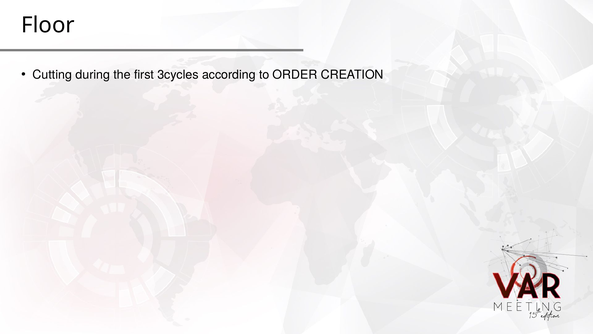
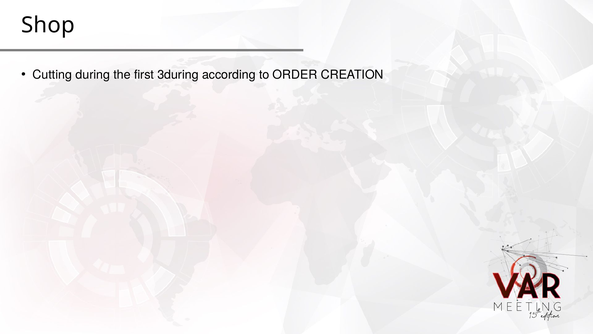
Floor: Floor -> Shop
3cycles: 3cycles -> 3during
